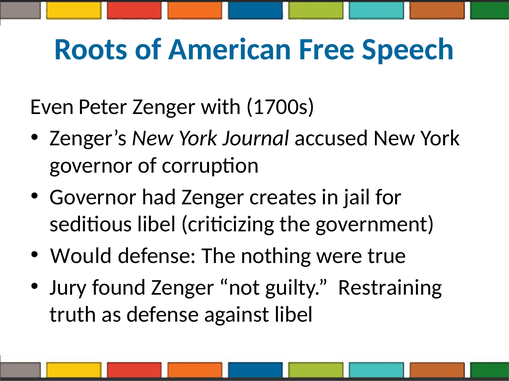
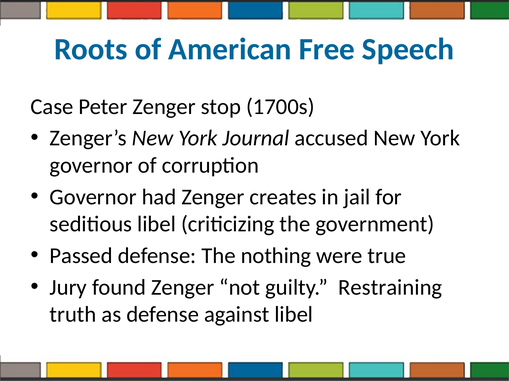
Even: Even -> Case
with: with -> stop
Would: Would -> Passed
